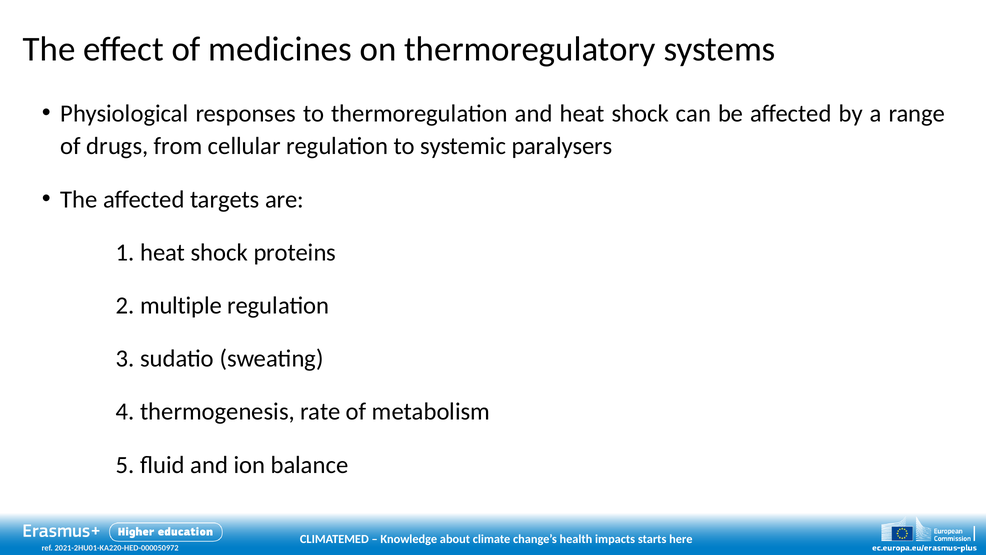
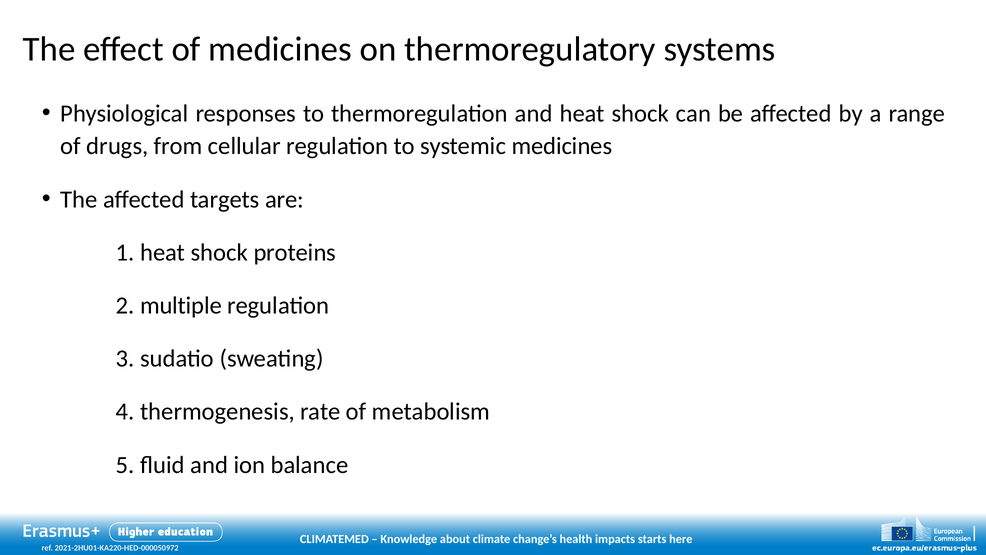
systemic paralysers: paralysers -> medicines
